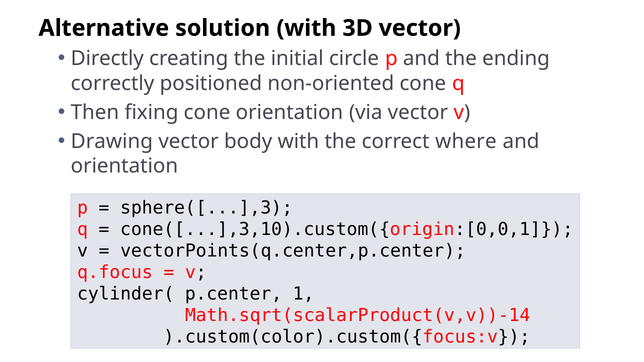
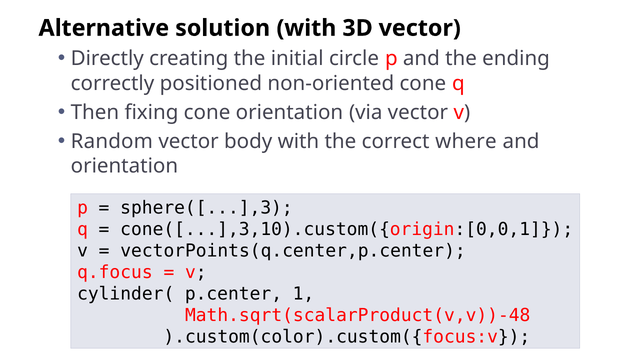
Drawing: Drawing -> Random
Math.sqrt(scalarProduct(v,v))-14: Math.sqrt(scalarProduct(v,v))-14 -> Math.sqrt(scalarProduct(v,v))-48
